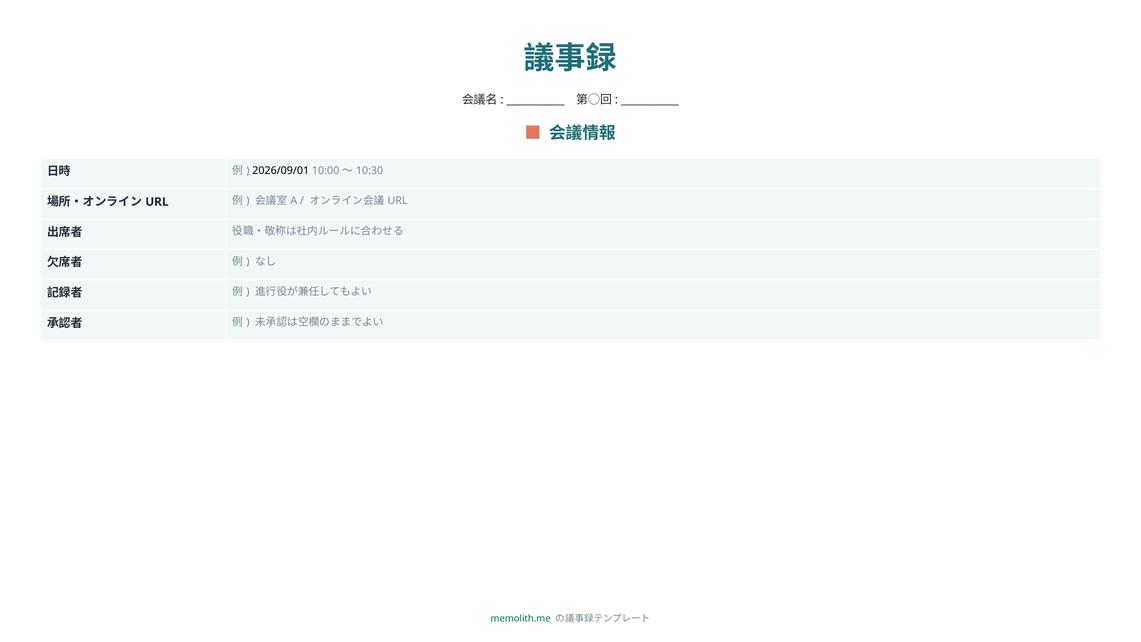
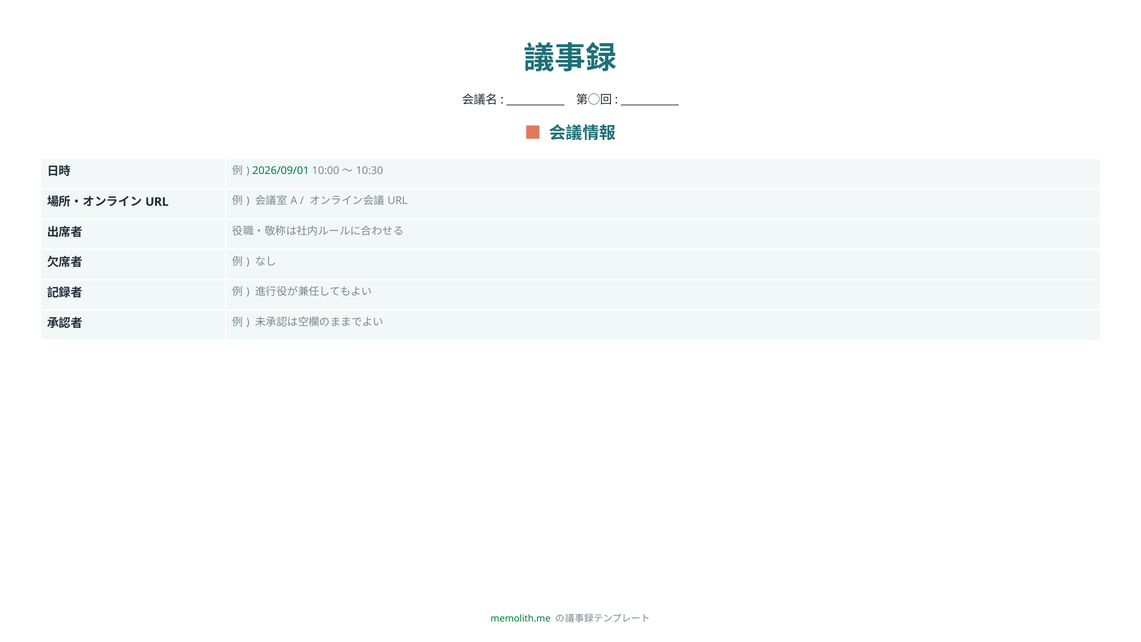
2026/09/01 colour: black -> green
